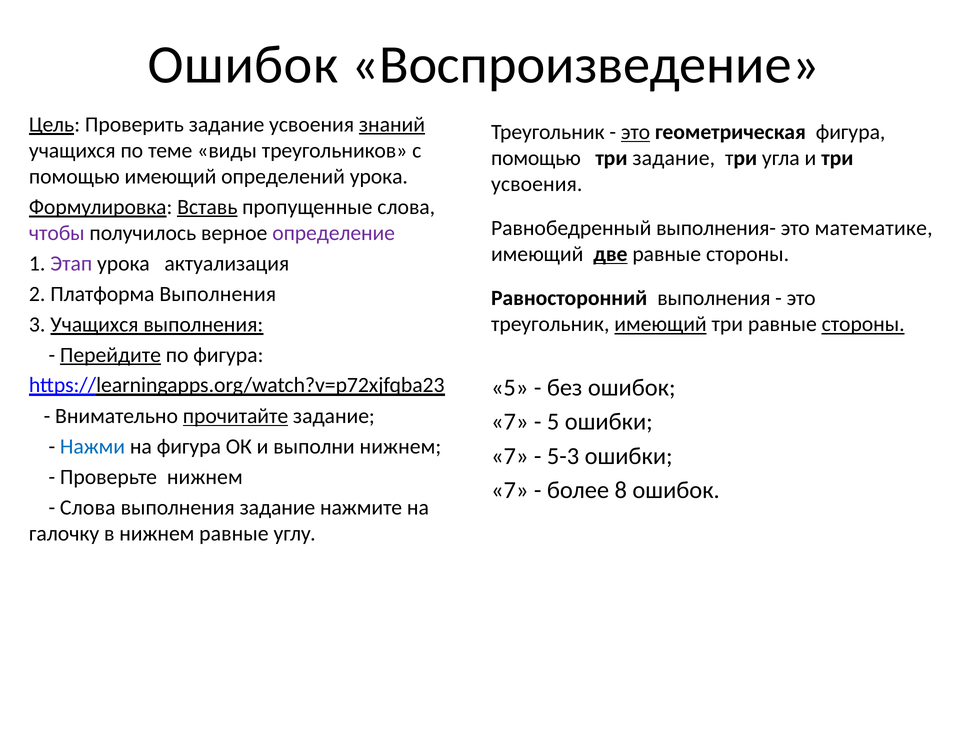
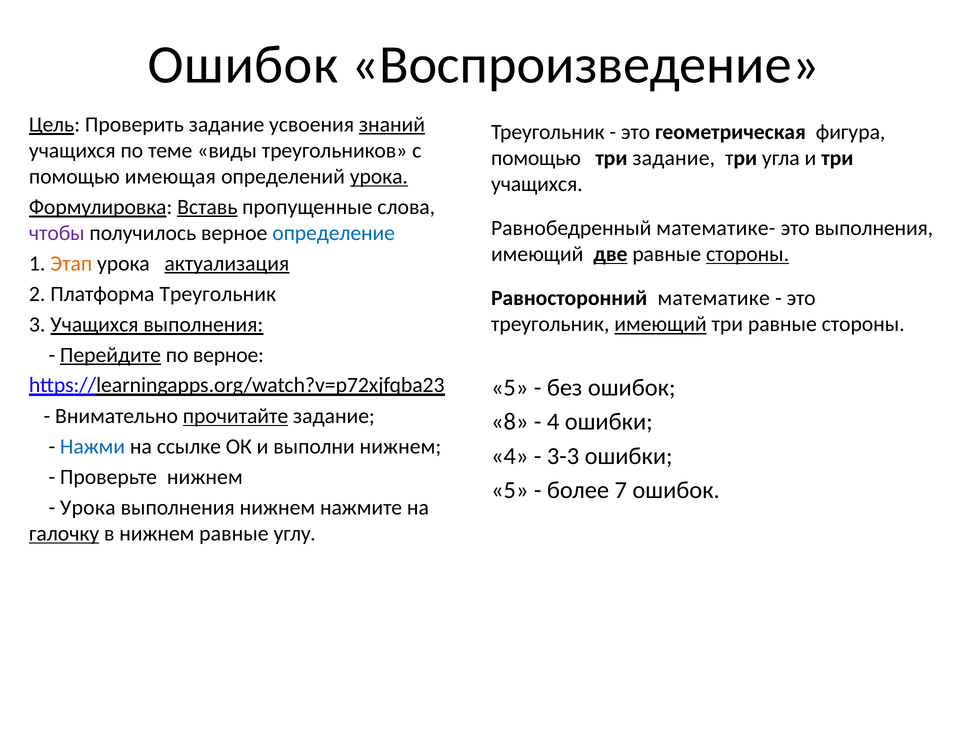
это at (636, 132) underline: present -> none
помощью имеющий: имеющий -> имеющая
урока at (379, 176) underline: none -> present
усвоения at (537, 184): усвоения -> учащихся
выполнения-: выполнения- -> математике-
это математике: математике -> выполнения
определение colour: purple -> blue
стороны at (748, 254) underline: none -> present
Этап colour: purple -> orange
актуализация underline: none -> present
Платформа Выполнения: Выполнения -> Треугольник
Равносторонний выполнения: выполнения -> математике
стороны at (863, 324) underline: present -> none
по фигура: фигура -> верное
7 at (510, 421): 7 -> 8
5 at (553, 421): 5 -> 4
на фигура: фигура -> ссылке
7 at (510, 456): 7 -> 4
5-3: 5-3 -> 3-3
7 at (510, 490): 7 -> 5
8: 8 -> 7
Слова at (88, 507): Слова -> Урока
выполнения задание: задание -> нижнем
галочку underline: none -> present
